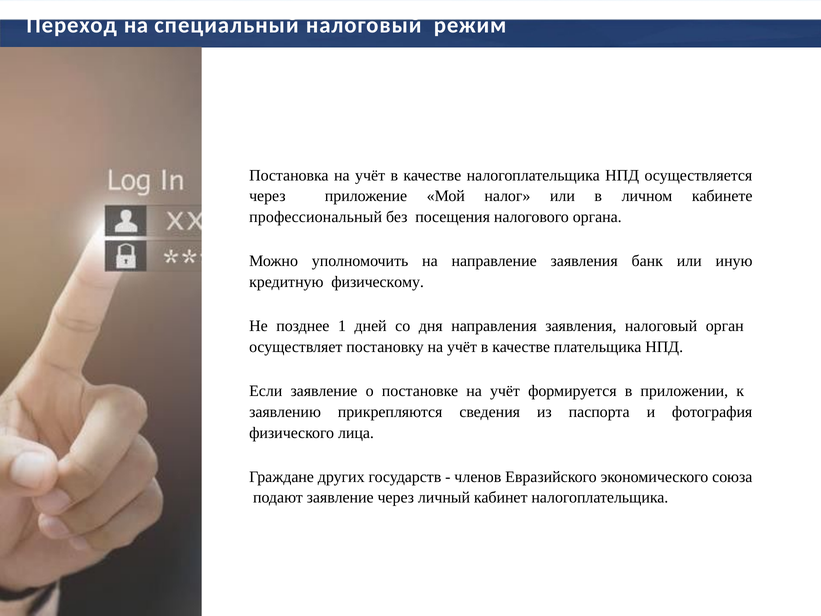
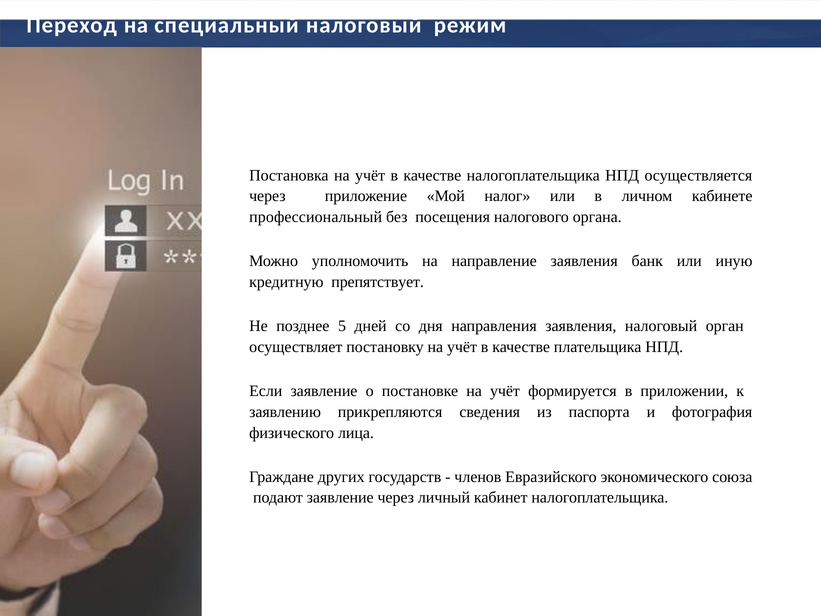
физическому: физическому -> препятствует
1: 1 -> 5
